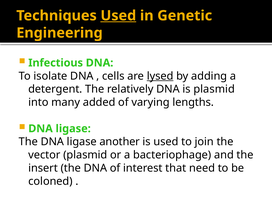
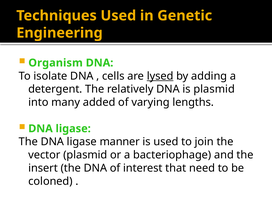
Used at (118, 16) underline: present -> none
Infectious: Infectious -> Organism
another: another -> manner
